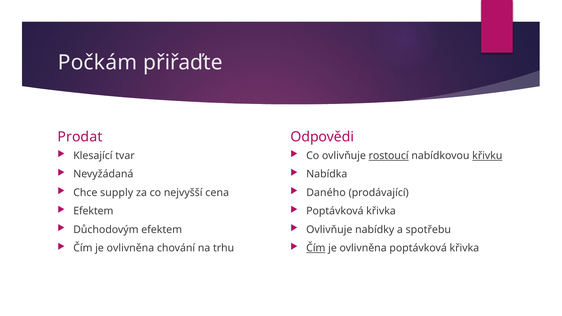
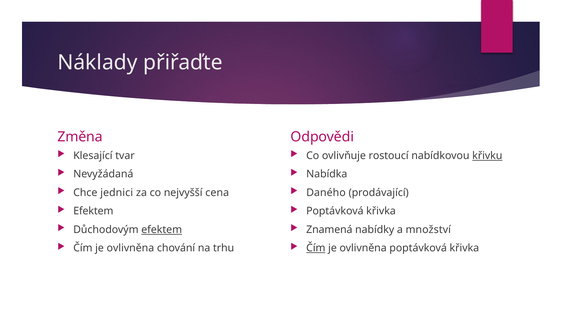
Počkám: Počkám -> Náklady
Prodat: Prodat -> Změna
rostoucí underline: present -> none
supply: supply -> jednici
efektem at (162, 230) underline: none -> present
Ovlivňuje at (329, 230): Ovlivňuje -> Znamená
spotřebu: spotřebu -> množství
